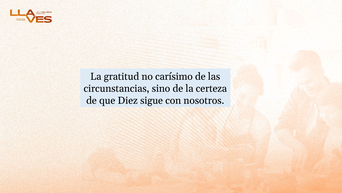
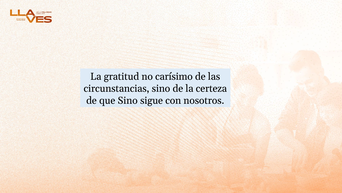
que Diez: Diez -> Sino
